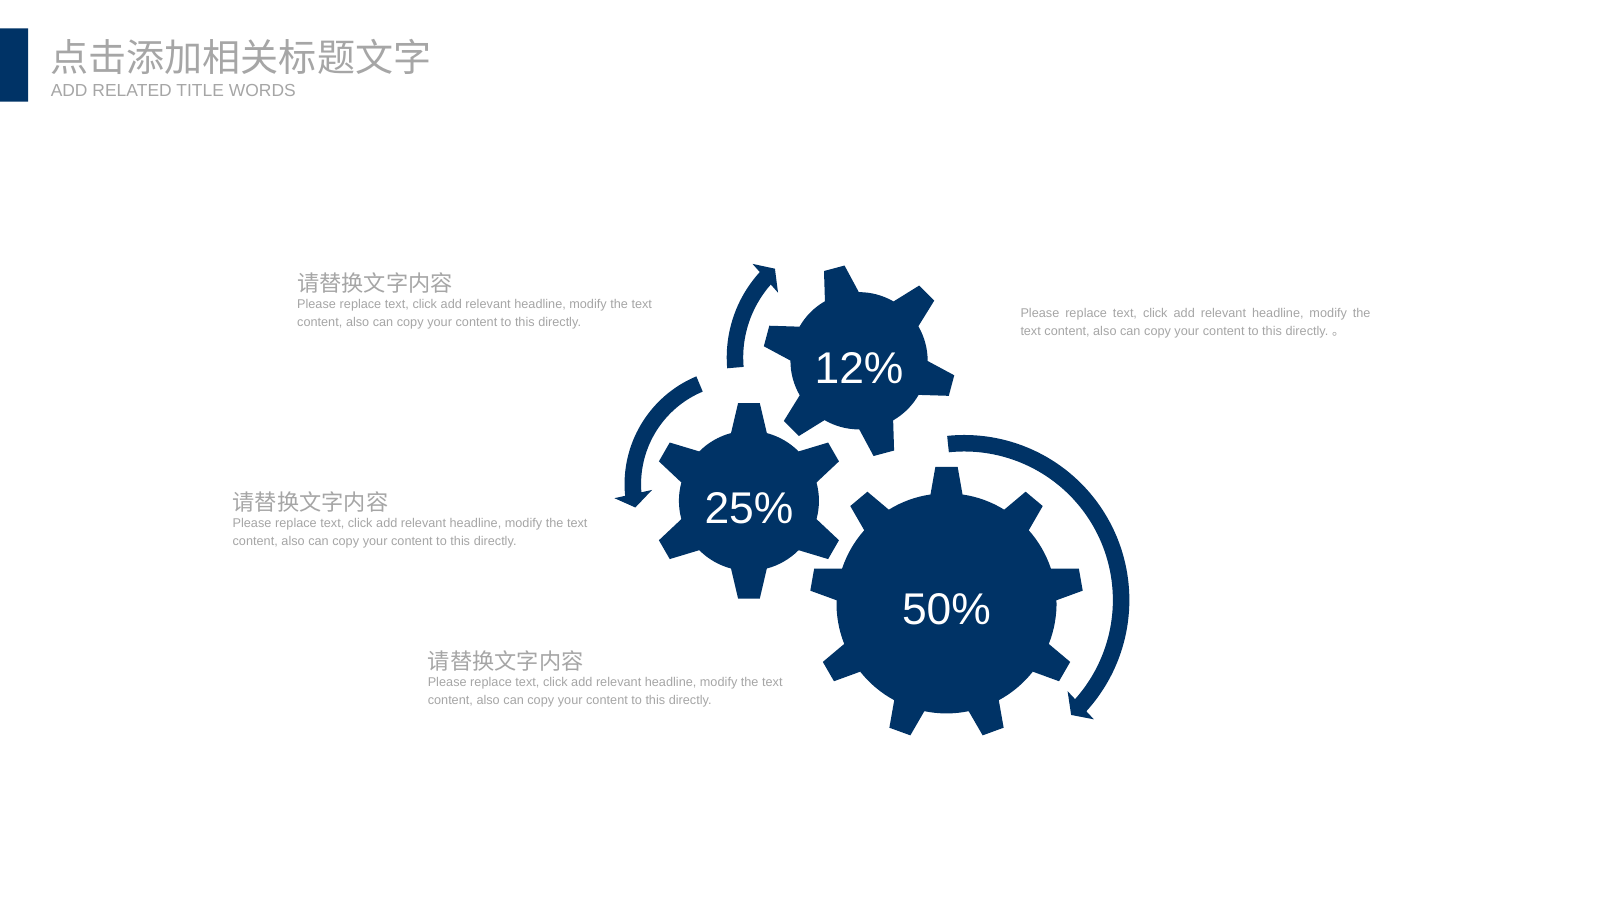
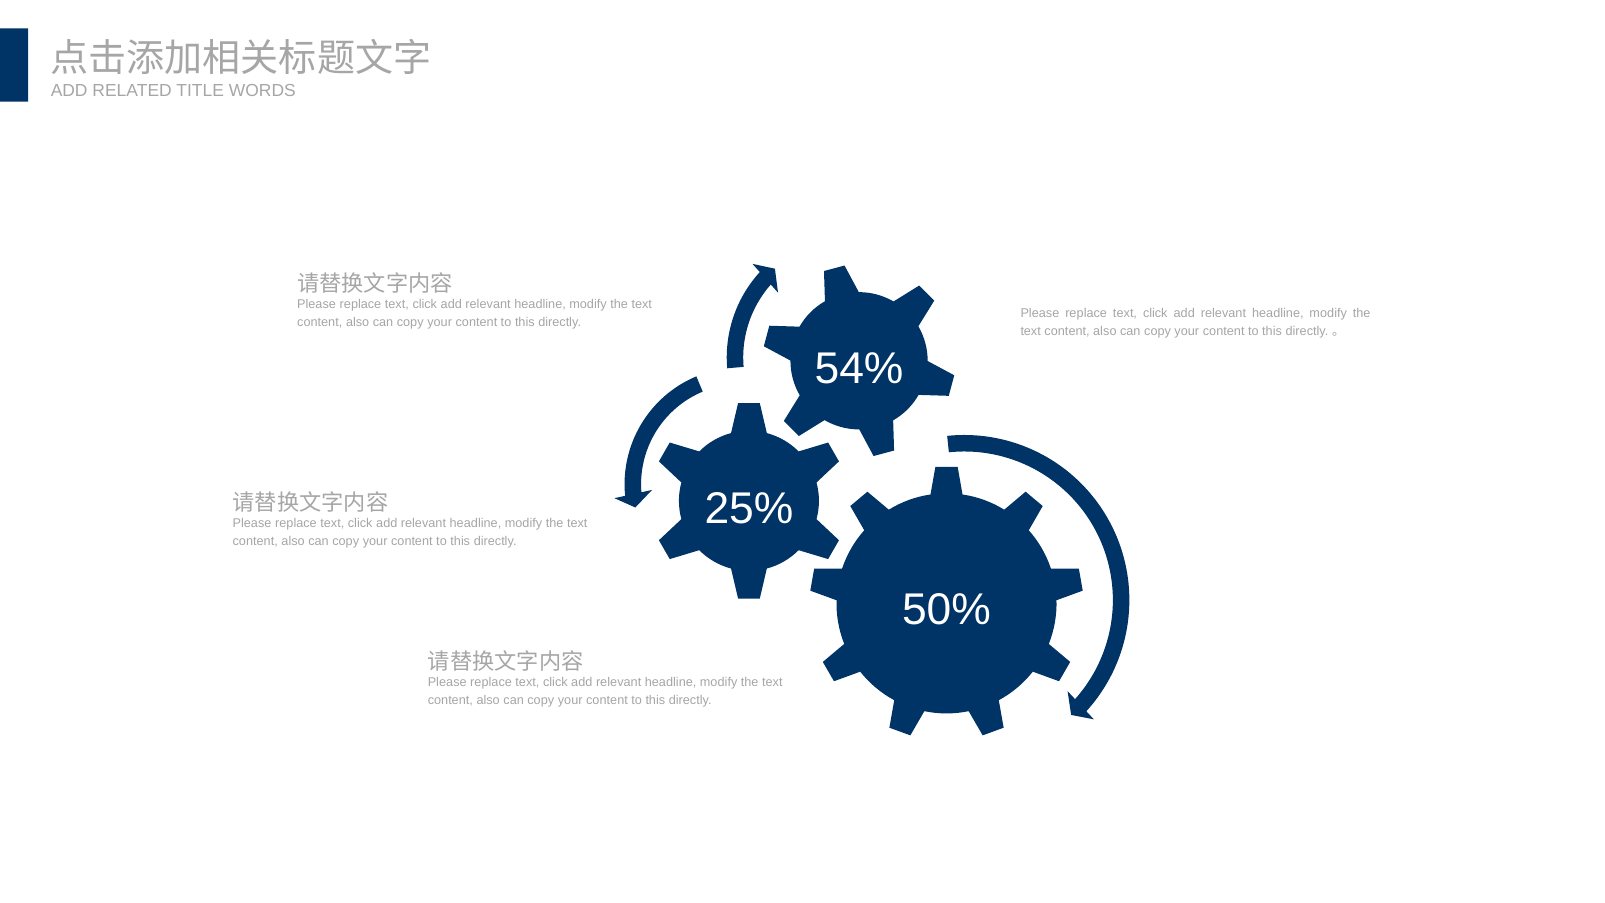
12%: 12% -> 54%
